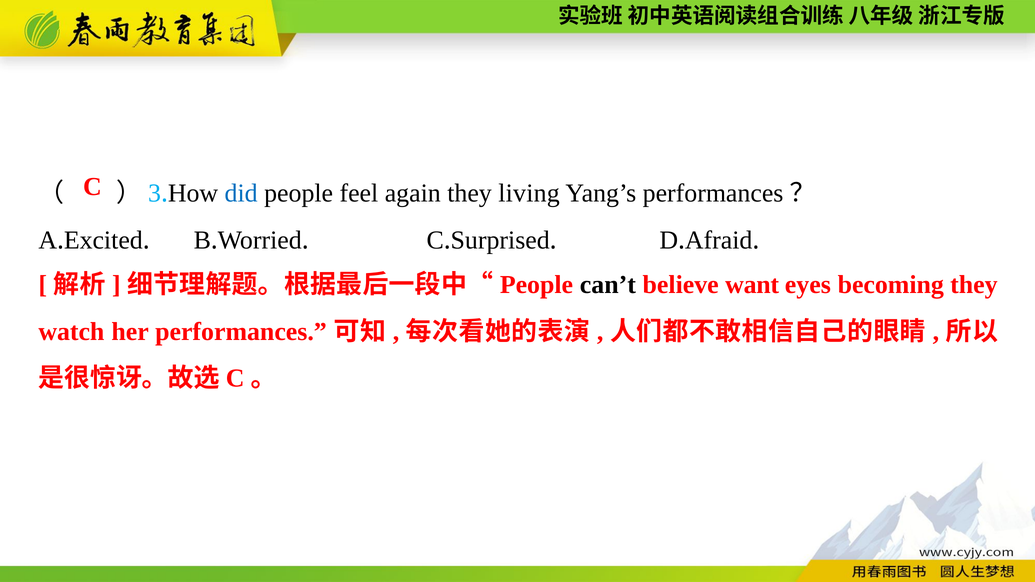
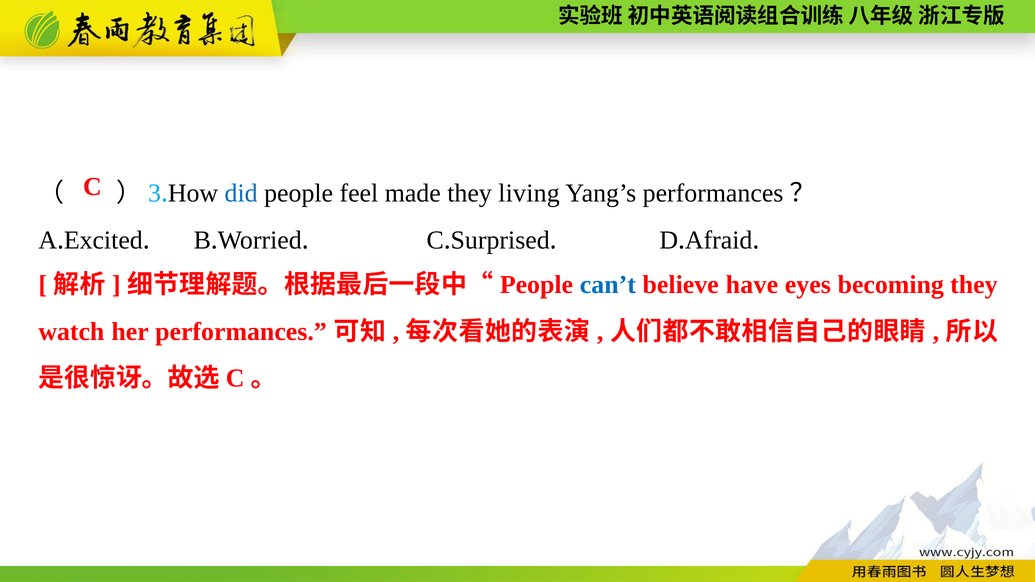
again: again -> made
can’t colour: black -> blue
want: want -> have
